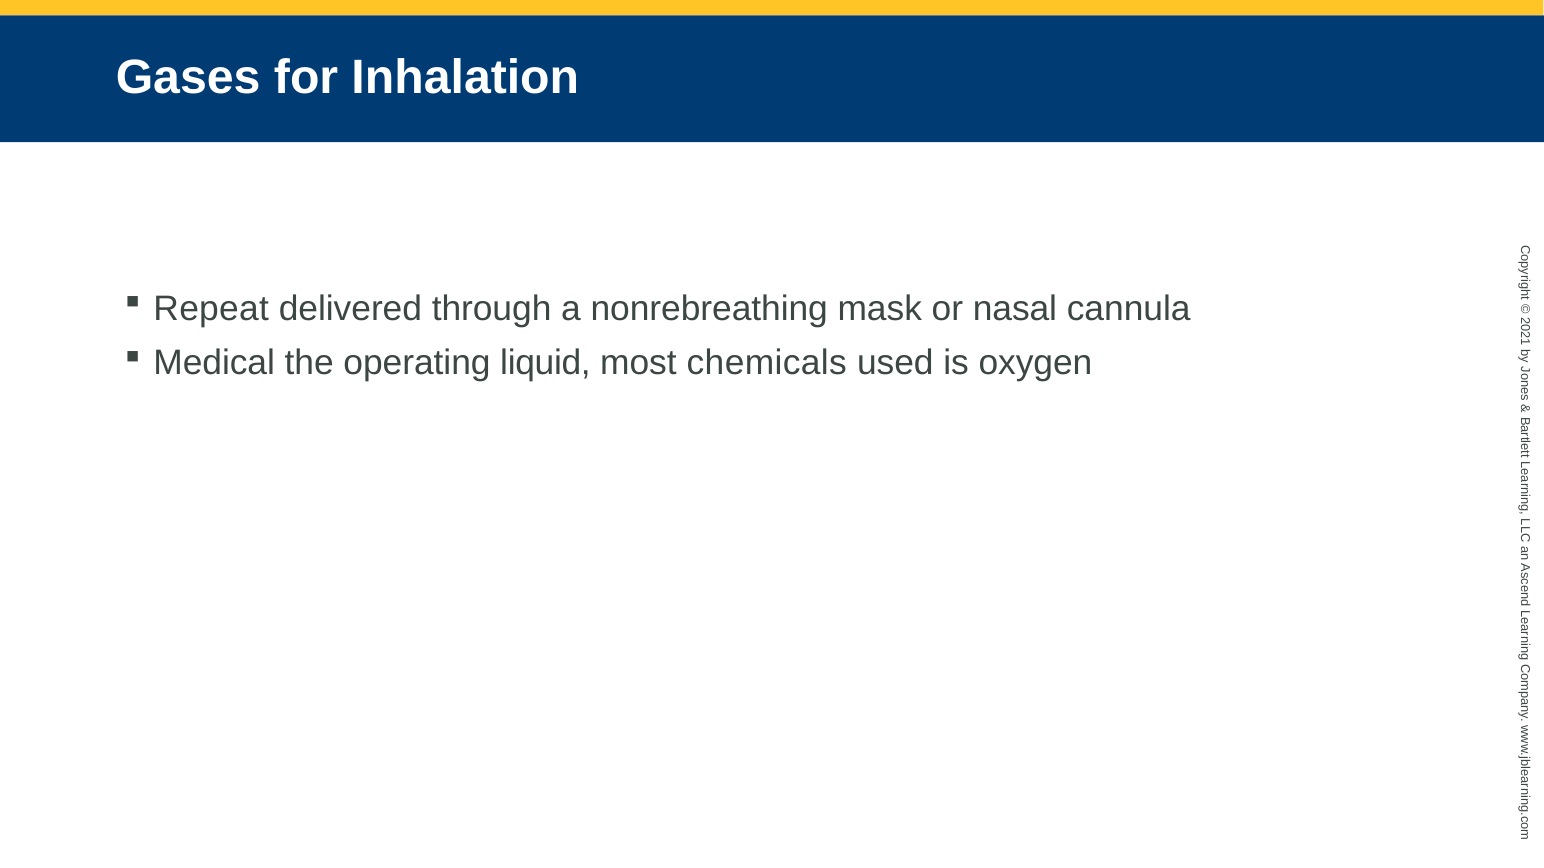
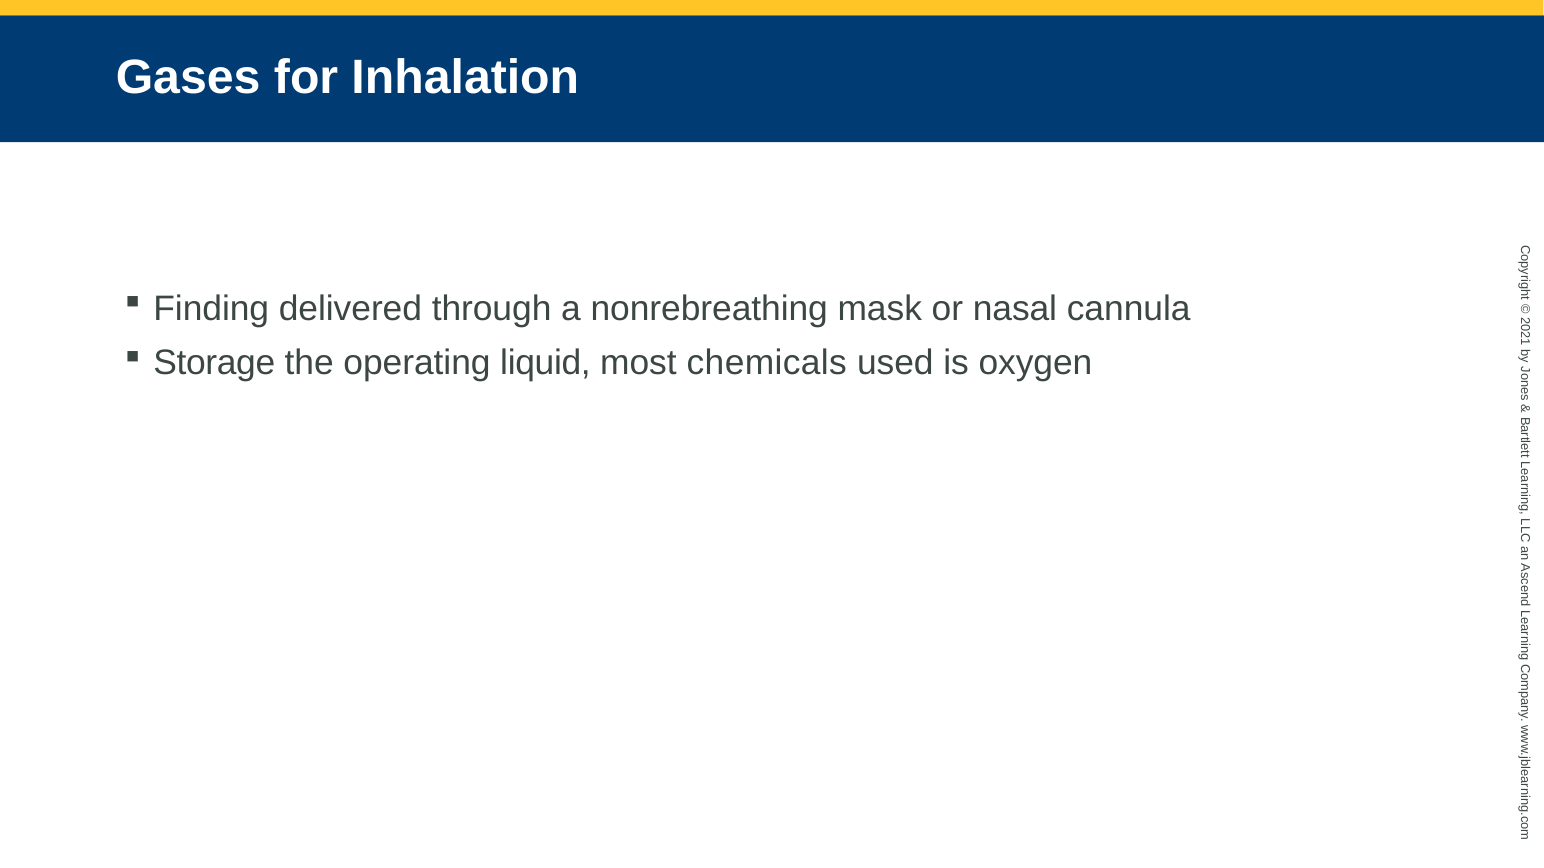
Repeat: Repeat -> Finding
Medical: Medical -> Storage
